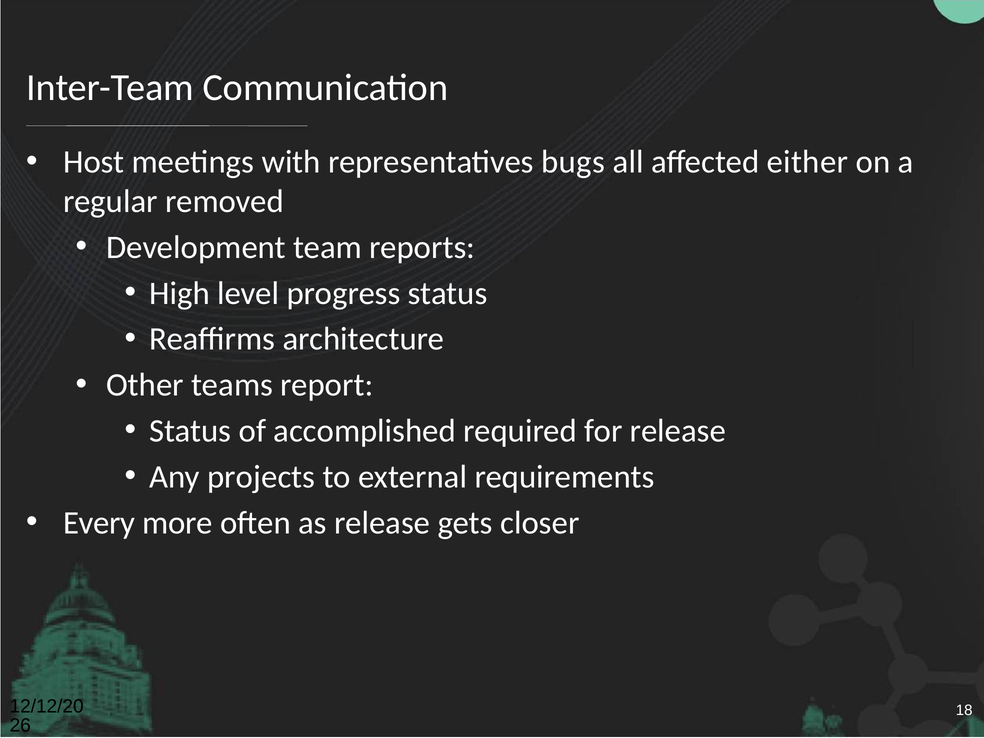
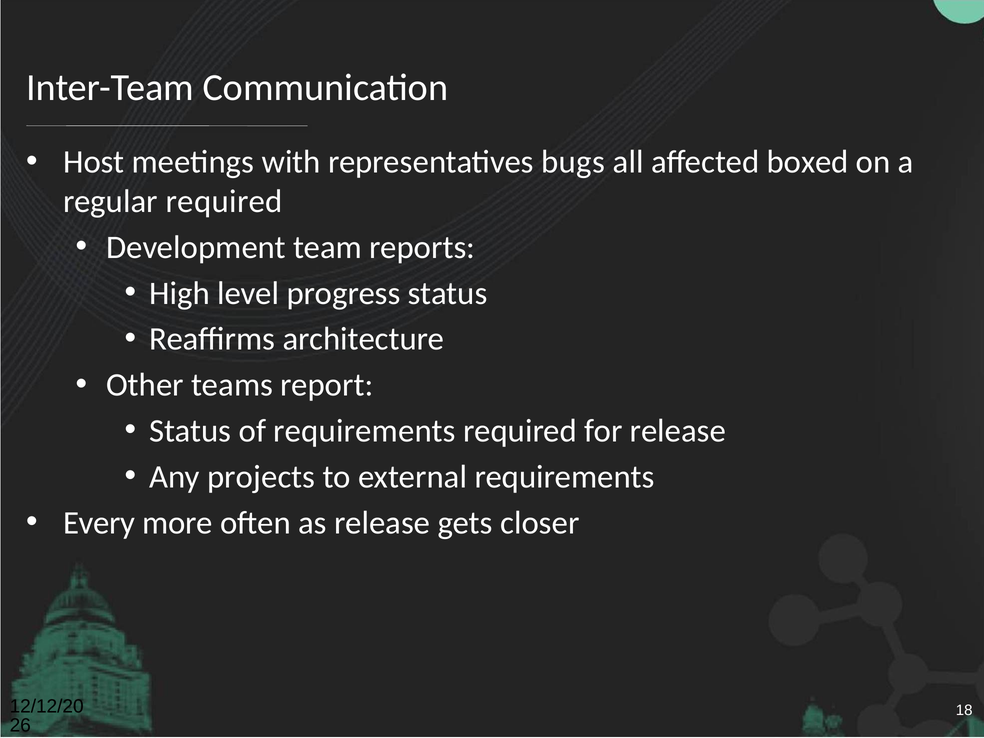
either: either -> boxed
regular removed: removed -> required
of accomplished: accomplished -> requirements
